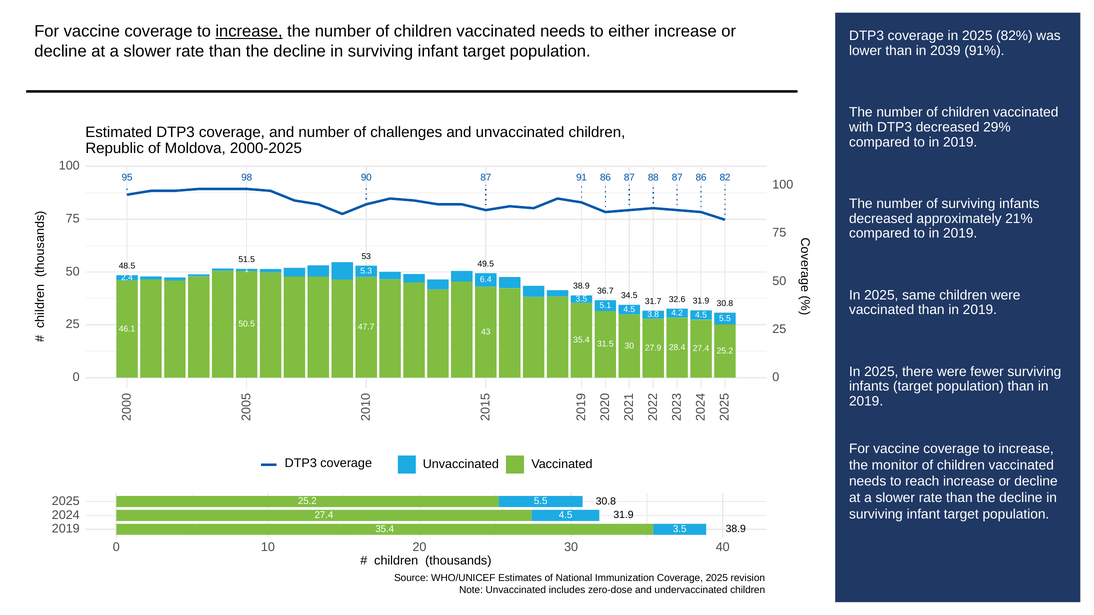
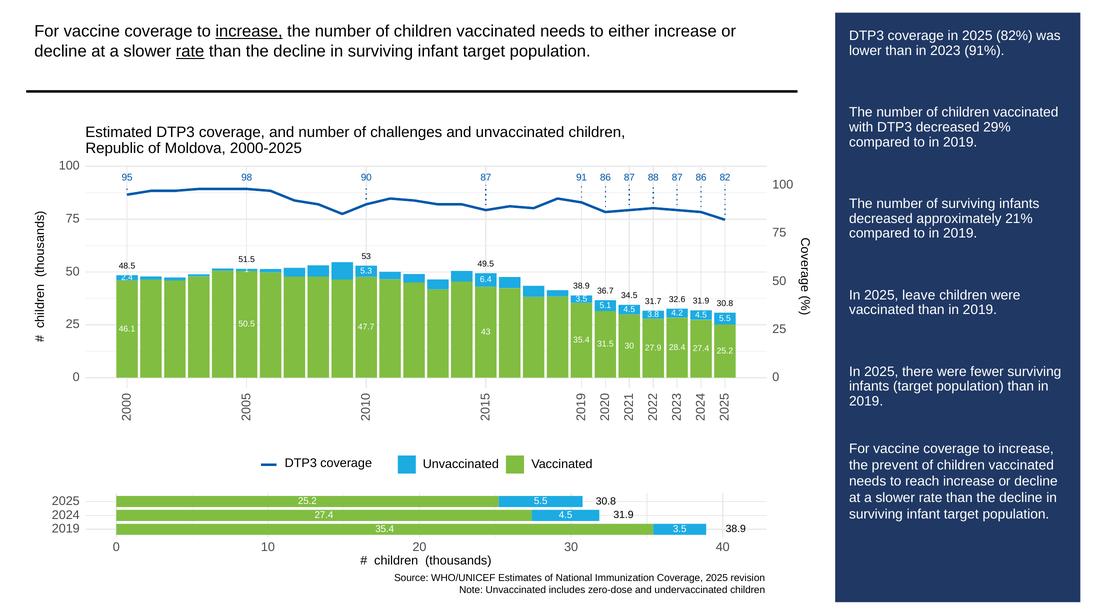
rate at (190, 51) underline: none -> present
2039: 2039 -> 2023
same: same -> leave
monitor: monitor -> prevent
